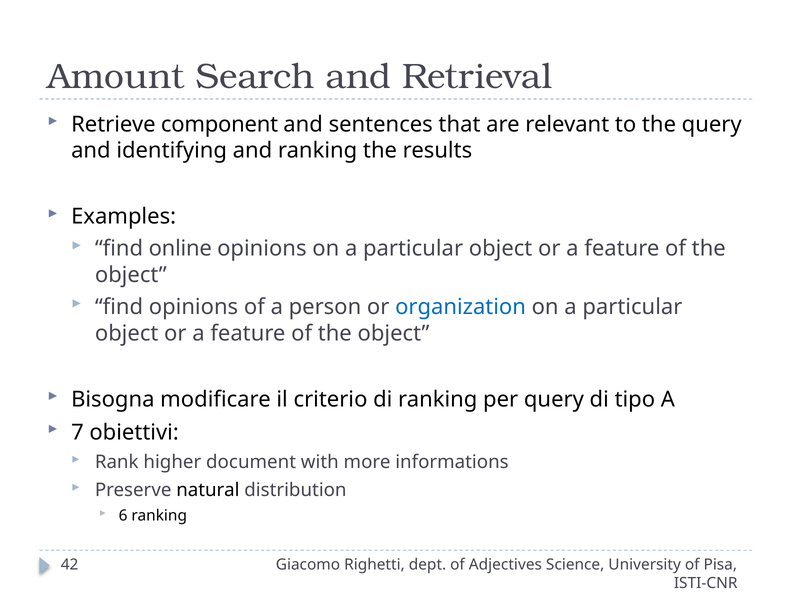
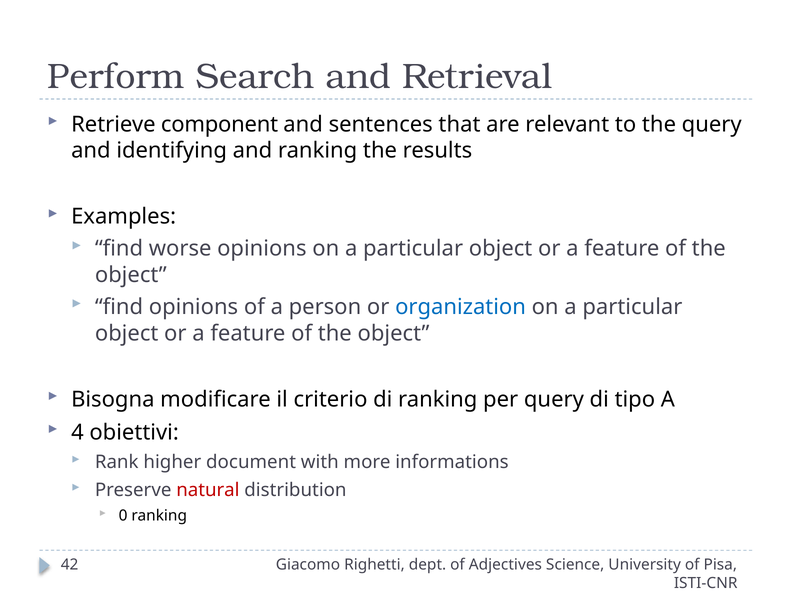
Amount: Amount -> Perform
online: online -> worse
7: 7 -> 4
natural colour: black -> red
6: 6 -> 0
